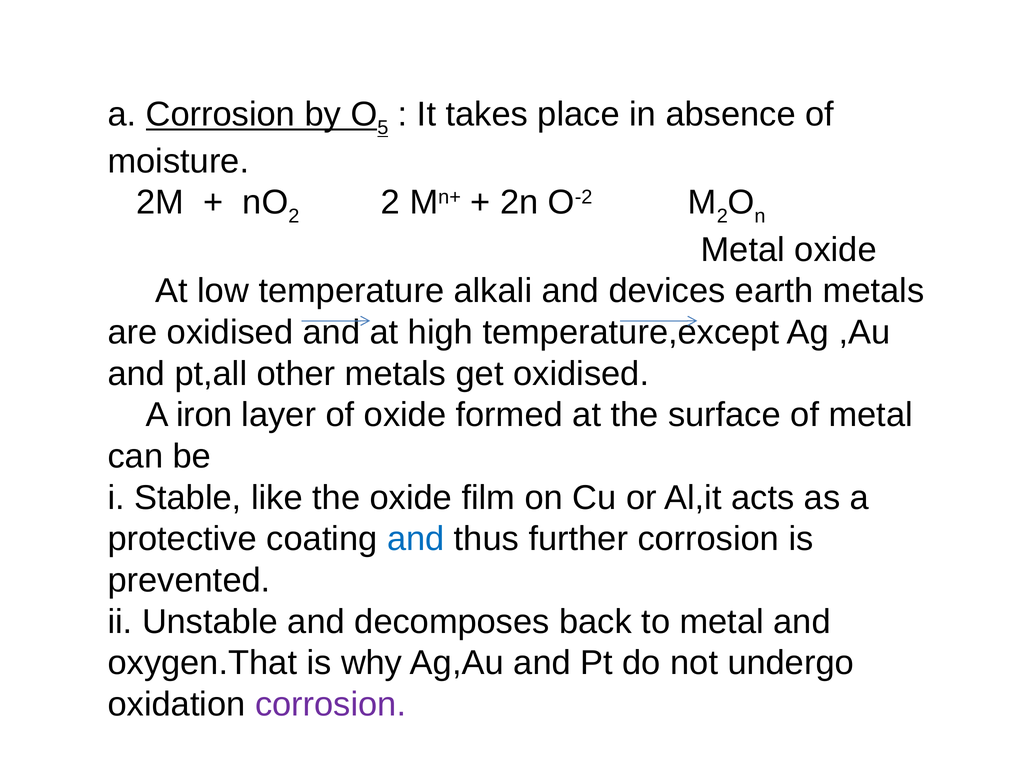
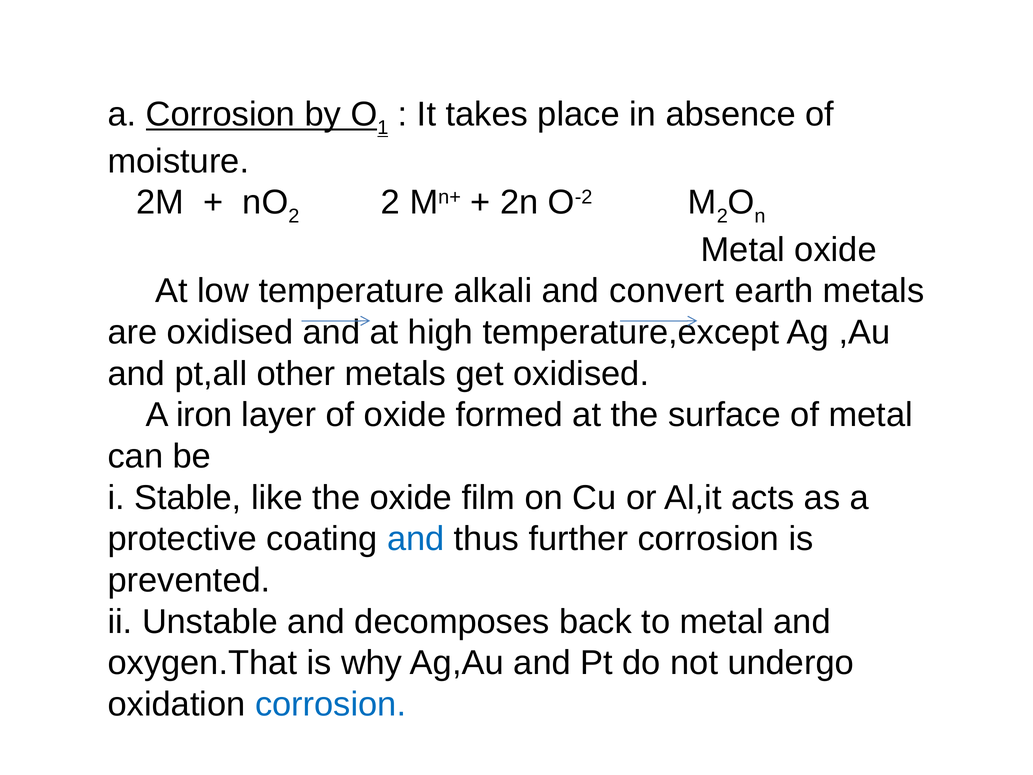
5: 5 -> 1
devices: devices -> convert
corrosion at (331, 704) colour: purple -> blue
